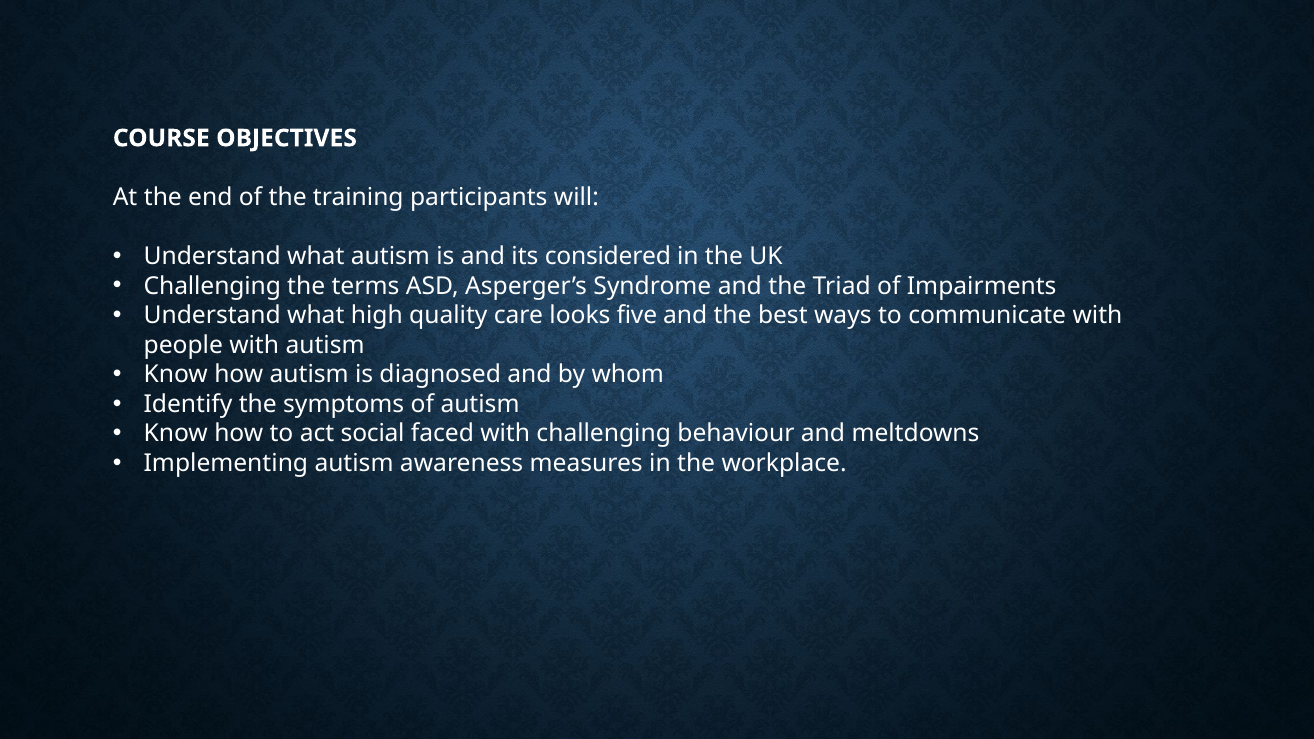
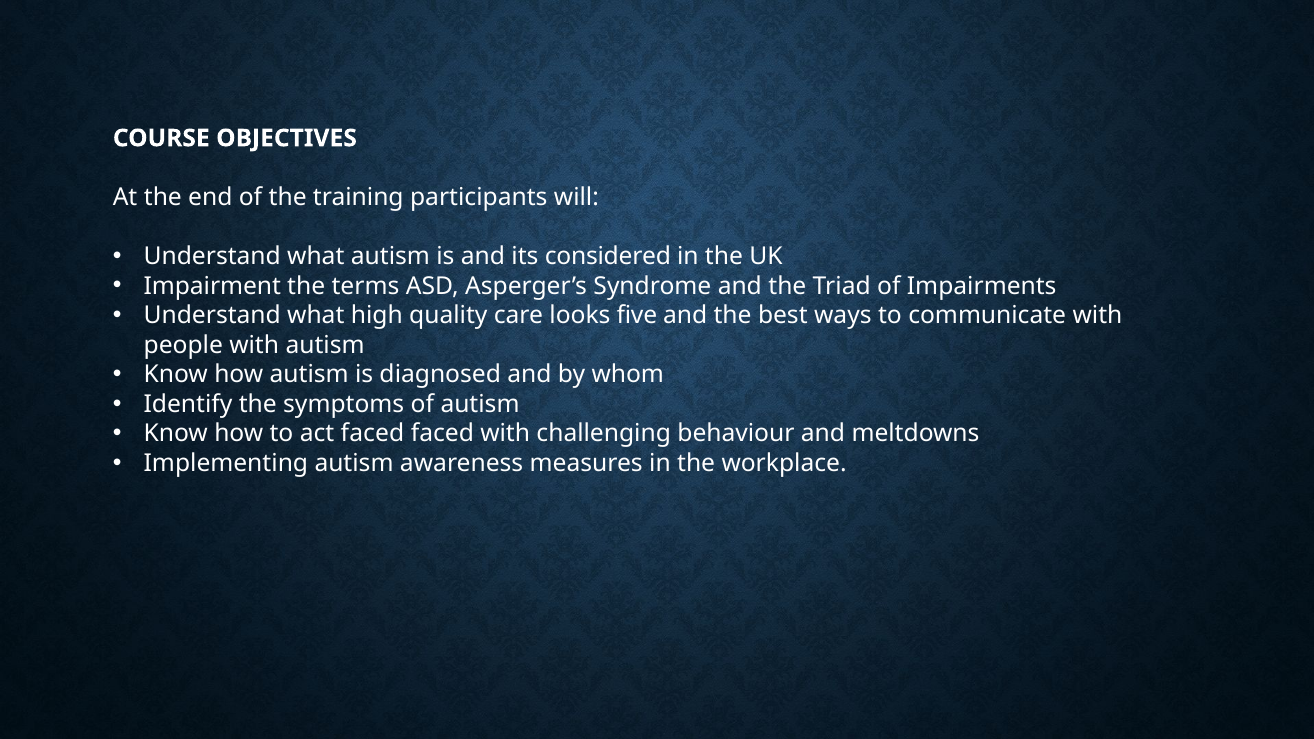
Challenging at (212, 286): Challenging -> Impairment
act social: social -> faced
